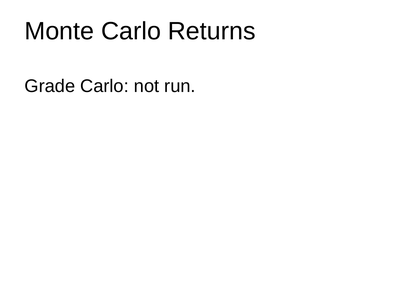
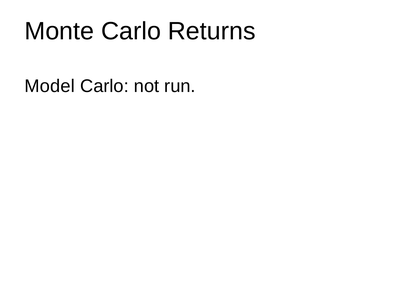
Grade: Grade -> Model
